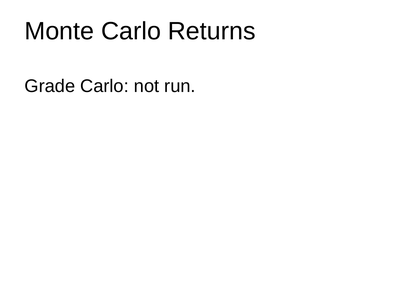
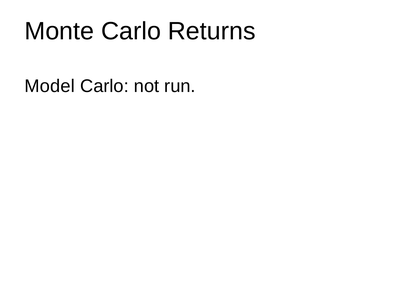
Grade: Grade -> Model
